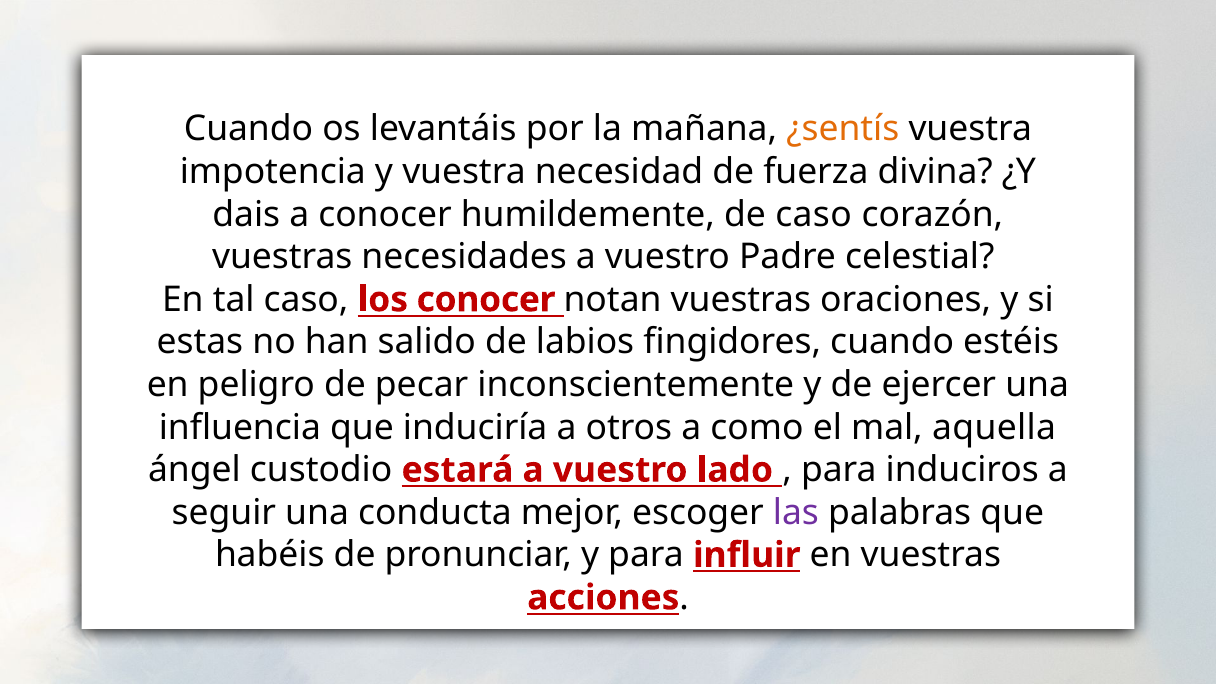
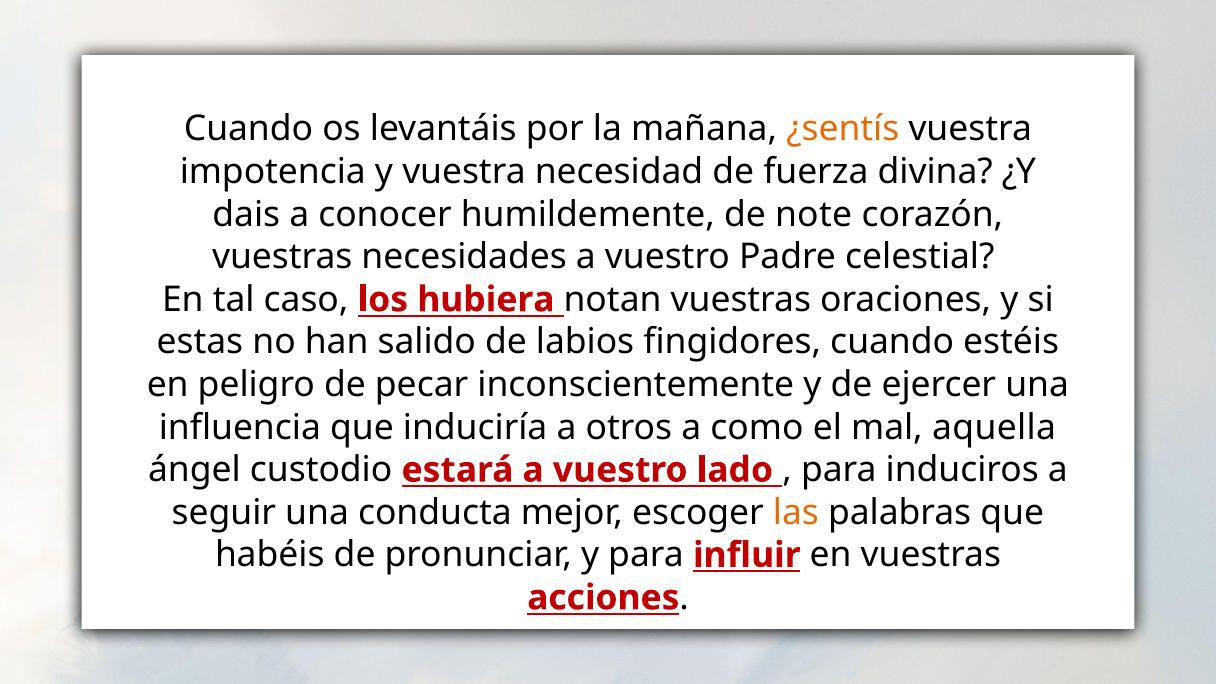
de caso: caso -> note
los conocer: conocer -> hubiera
las colour: purple -> orange
